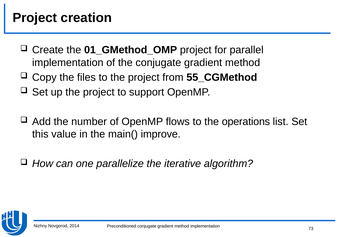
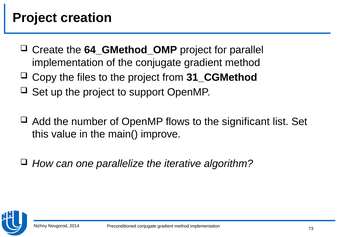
01_GMethod_OMP: 01_GMethod_OMP -> 64_GMethod_OMP
55_СGMethod: 55_СGMethod -> 31_СGMethod
operations: operations -> significant
